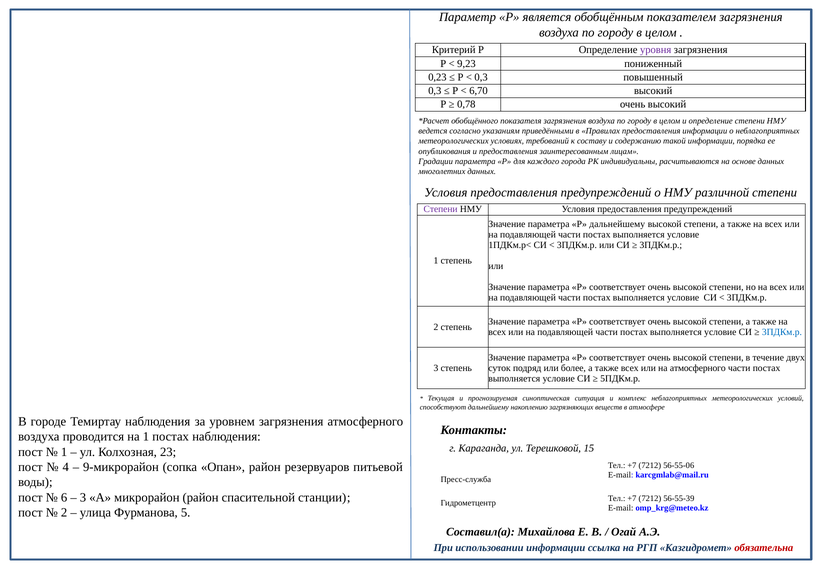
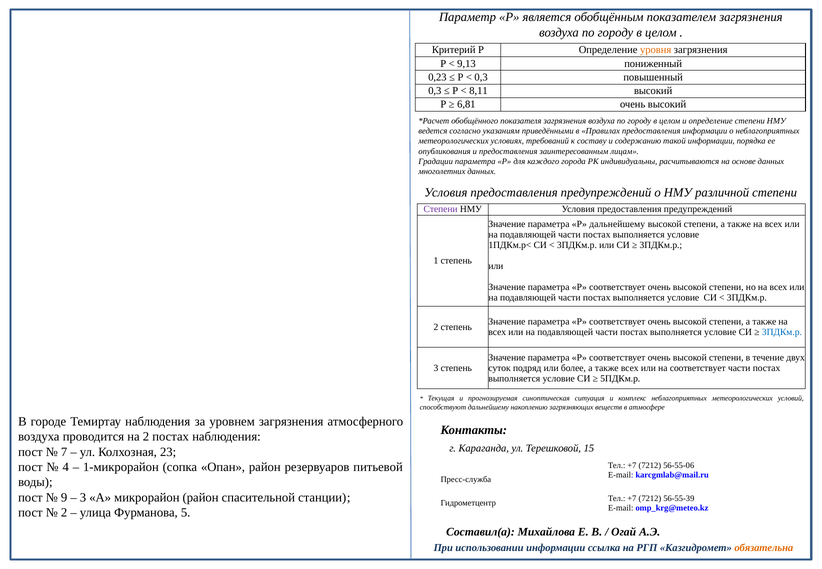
уровня colour: purple -> orange
9,23: 9,23 -> 9,13
6,70: 6,70 -> 8,11
0,78: 0,78 -> 6,81
на атмосферного: атмосферного -> соответствует
на 1: 1 -> 2
1 at (64, 452): 1 -> 7
9-микрорайон: 9-микрорайон -> 1-микрорайон
6: 6 -> 9
обязательна colour: red -> orange
